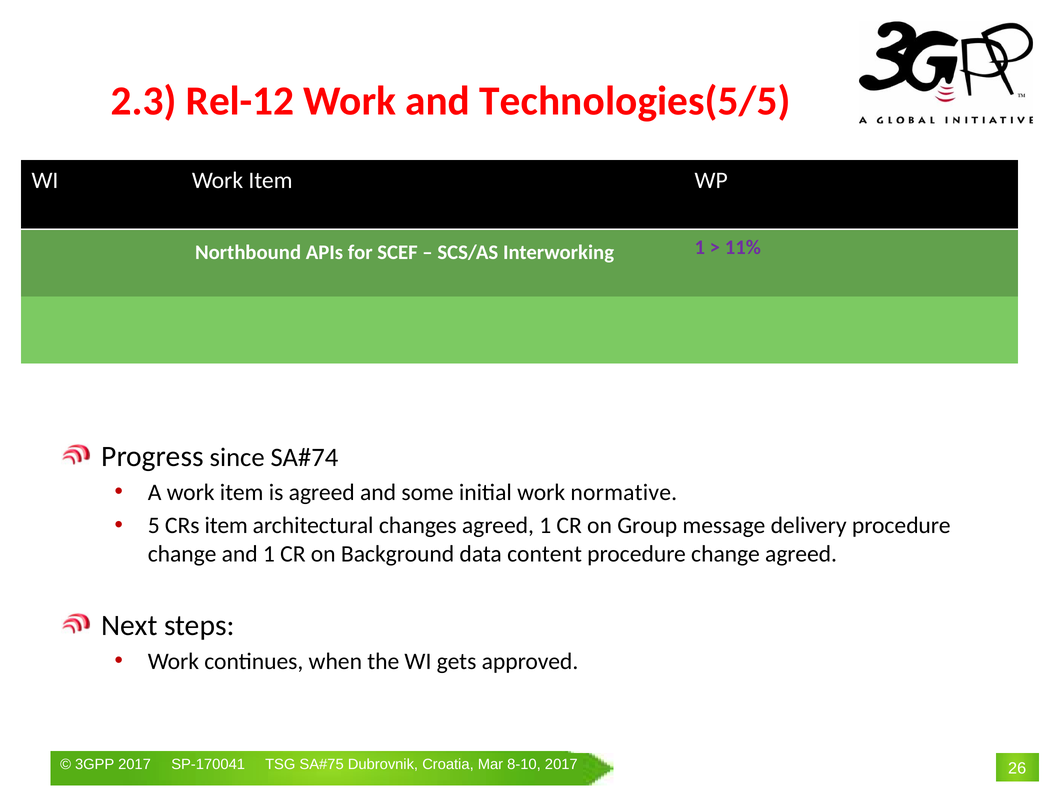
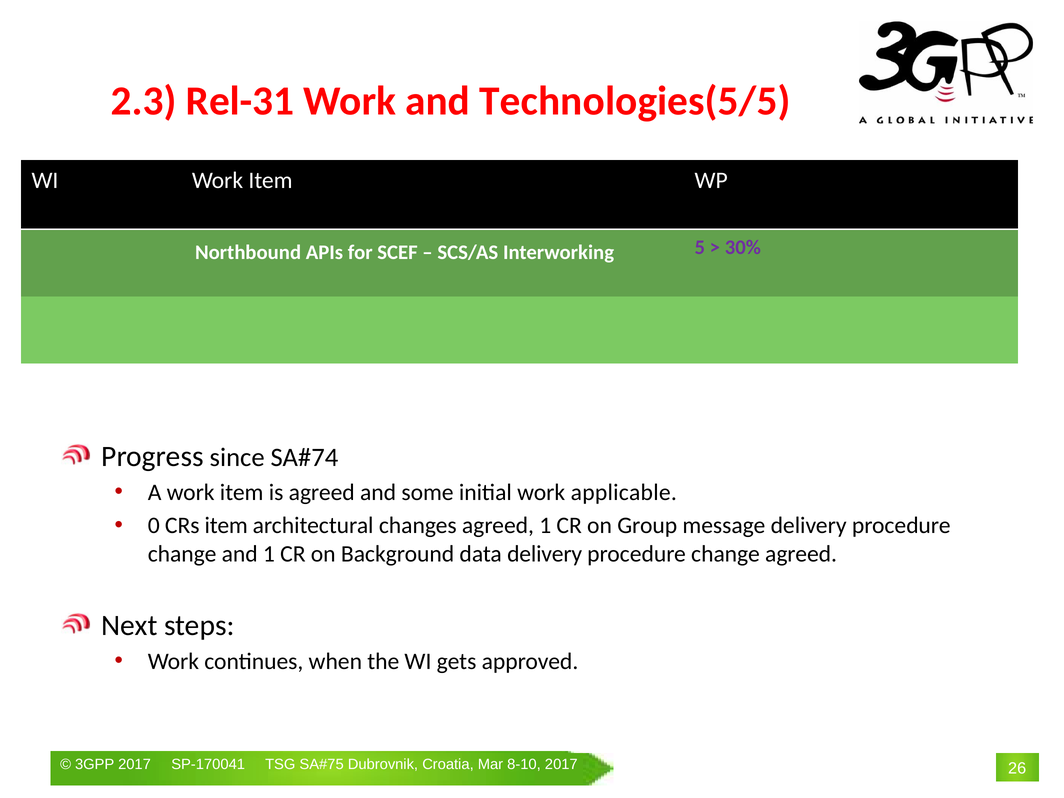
Rel-12: Rel-12 -> Rel-31
Interworking 1: 1 -> 5
11%: 11% -> 30%
normative: normative -> applicable
5: 5 -> 0
data content: content -> delivery
